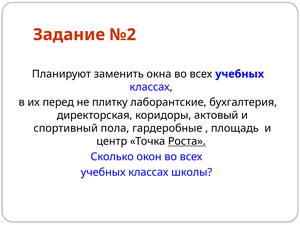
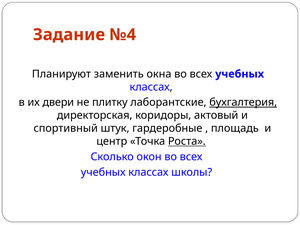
№2: №2 -> №4
перед: перед -> двери
бухгалтерия underline: none -> present
пола: пола -> штук
